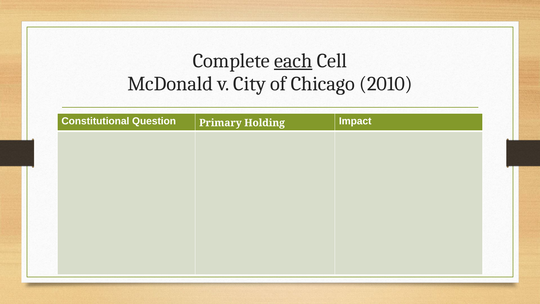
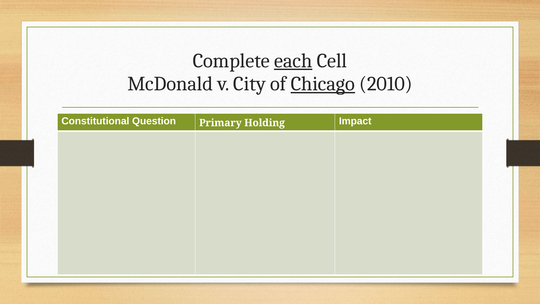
Chicago underline: none -> present
